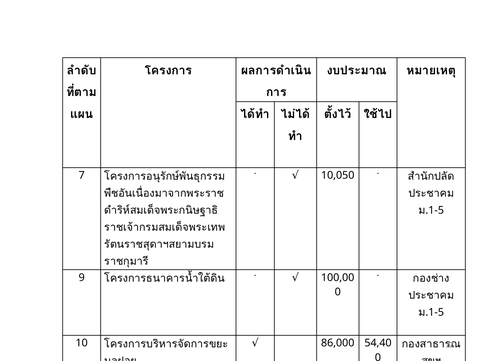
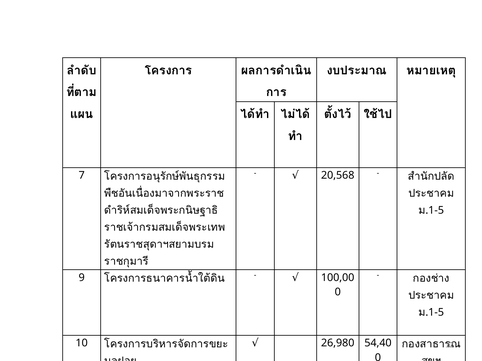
10,050: 10,050 -> 20,568
86,000: 86,000 -> 26,980
